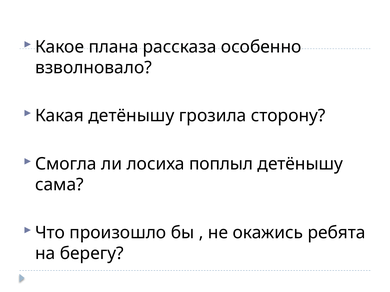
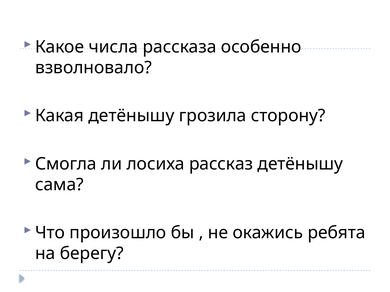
плана: плана -> числа
поплыл: поплыл -> рассказ
